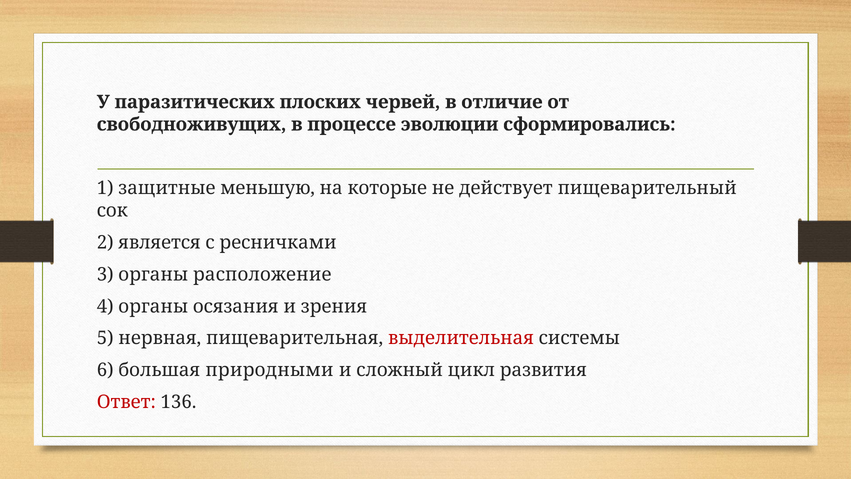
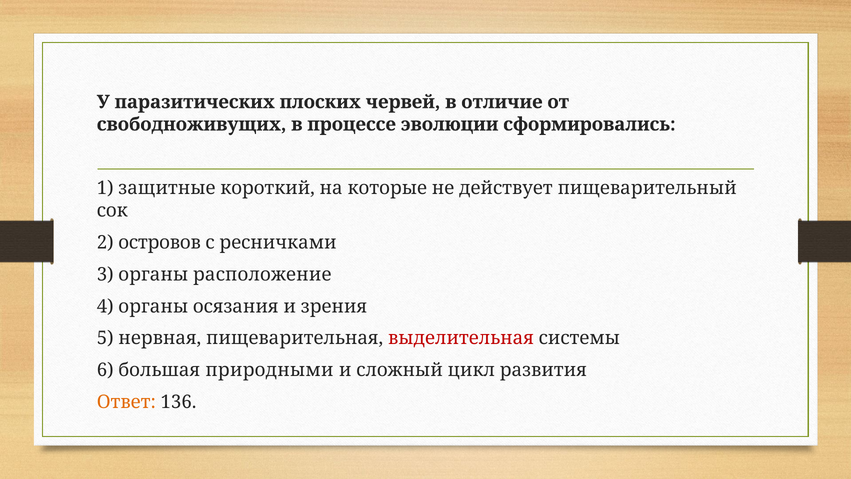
меньшую: меньшую -> короткий
является: является -> островов
Ответ colour: red -> orange
